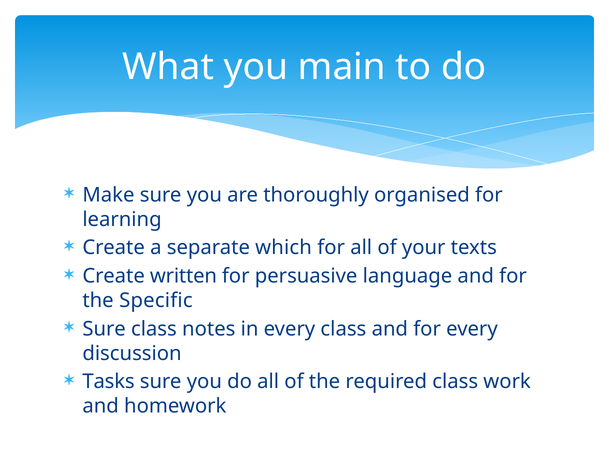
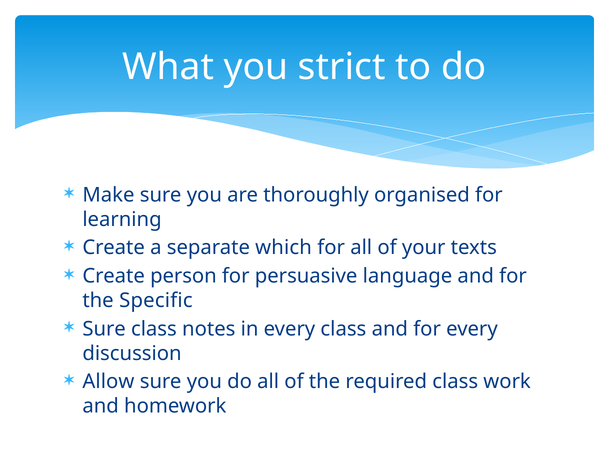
main: main -> strict
written: written -> person
Tasks: Tasks -> Allow
